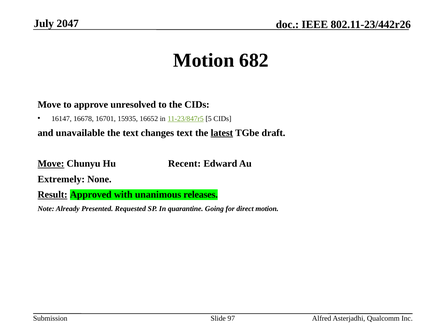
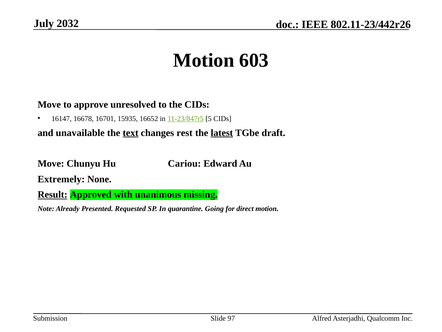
2047: 2047 -> 2032
682: 682 -> 603
text at (131, 133) underline: none -> present
changes text: text -> rest
Move at (51, 164) underline: present -> none
Recent: Recent -> Cariou
releases: releases -> missing
